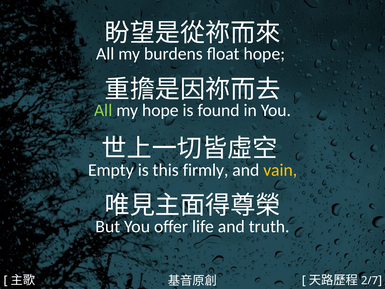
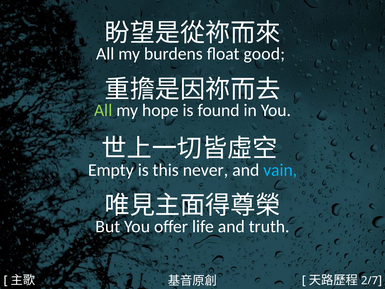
float hope: hope -> good
firmly: firmly -> never
vain colour: yellow -> light blue
